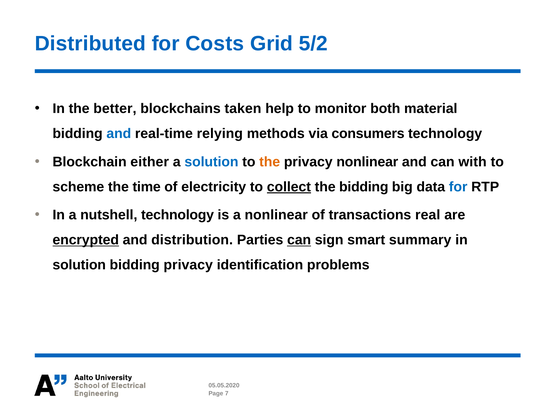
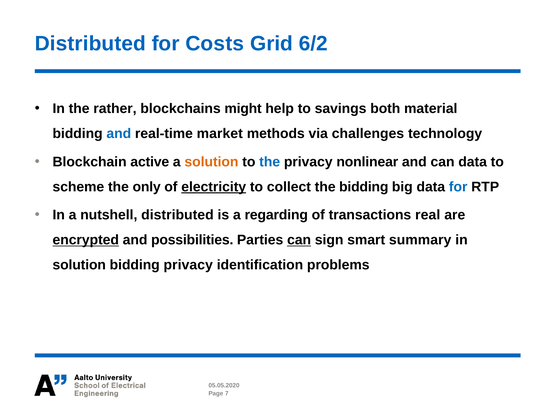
5/2: 5/2 -> 6/2
better: better -> rather
taken: taken -> might
monitor: monitor -> savings
relying: relying -> market
consumers: consumers -> challenges
either: either -> active
solution at (211, 162) colour: blue -> orange
the at (270, 162) colour: orange -> blue
can with: with -> data
time: time -> only
electricity underline: none -> present
collect underline: present -> none
nutshell technology: technology -> distributed
a nonlinear: nonlinear -> regarding
distribution: distribution -> possibilities
